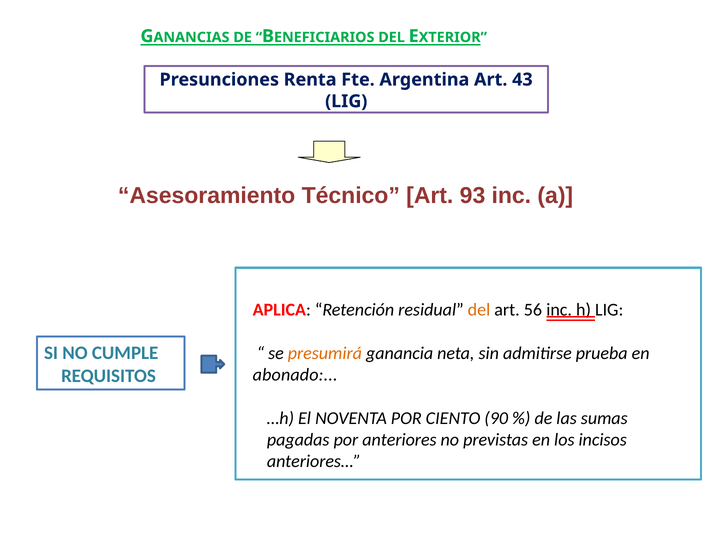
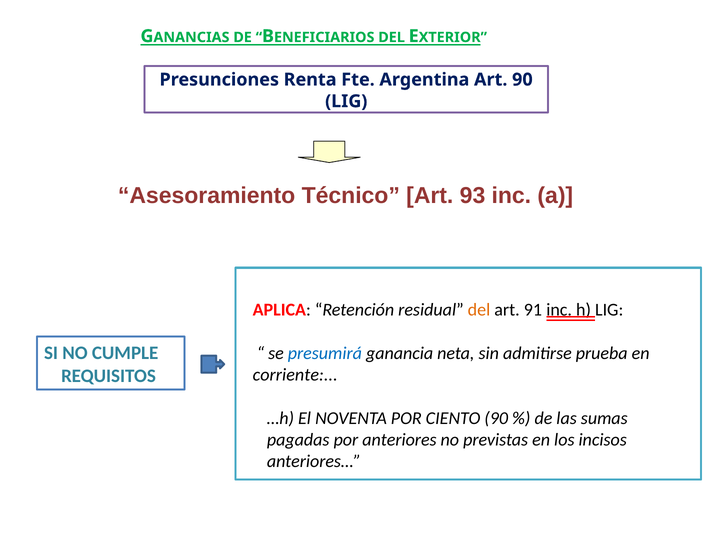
Art 43: 43 -> 90
56: 56 -> 91
presumirá colour: orange -> blue
abonado: abonado -> corriente
